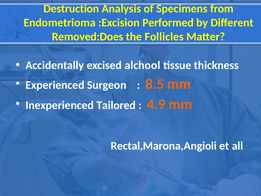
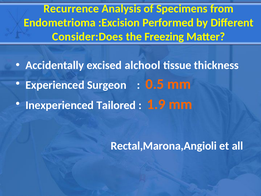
Destruction: Destruction -> Recurrence
Removed:Does: Removed:Does -> Consider:Does
Follicles: Follicles -> Freezing
8.5: 8.5 -> 0.5
4.9: 4.9 -> 1.9
